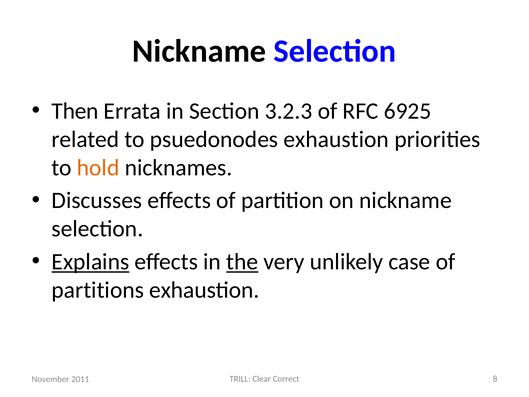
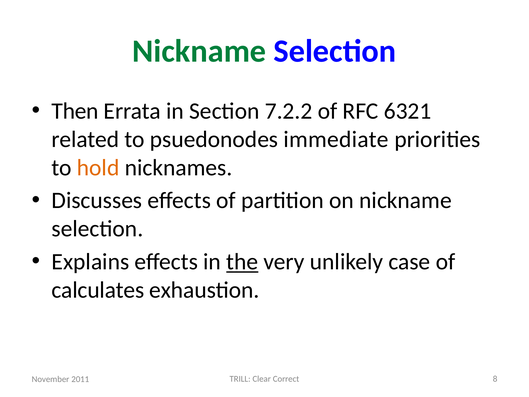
Nickname at (199, 51) colour: black -> green
3.2.3: 3.2.3 -> 7.2.2
6925: 6925 -> 6321
psuedonodes exhaustion: exhaustion -> immediate
Explains underline: present -> none
partitions: partitions -> calculates
